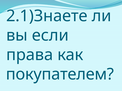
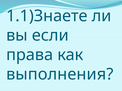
2.1)Знаете: 2.1)Знаете -> 1.1)Знаете
покупателем: покупателем -> выполнения
